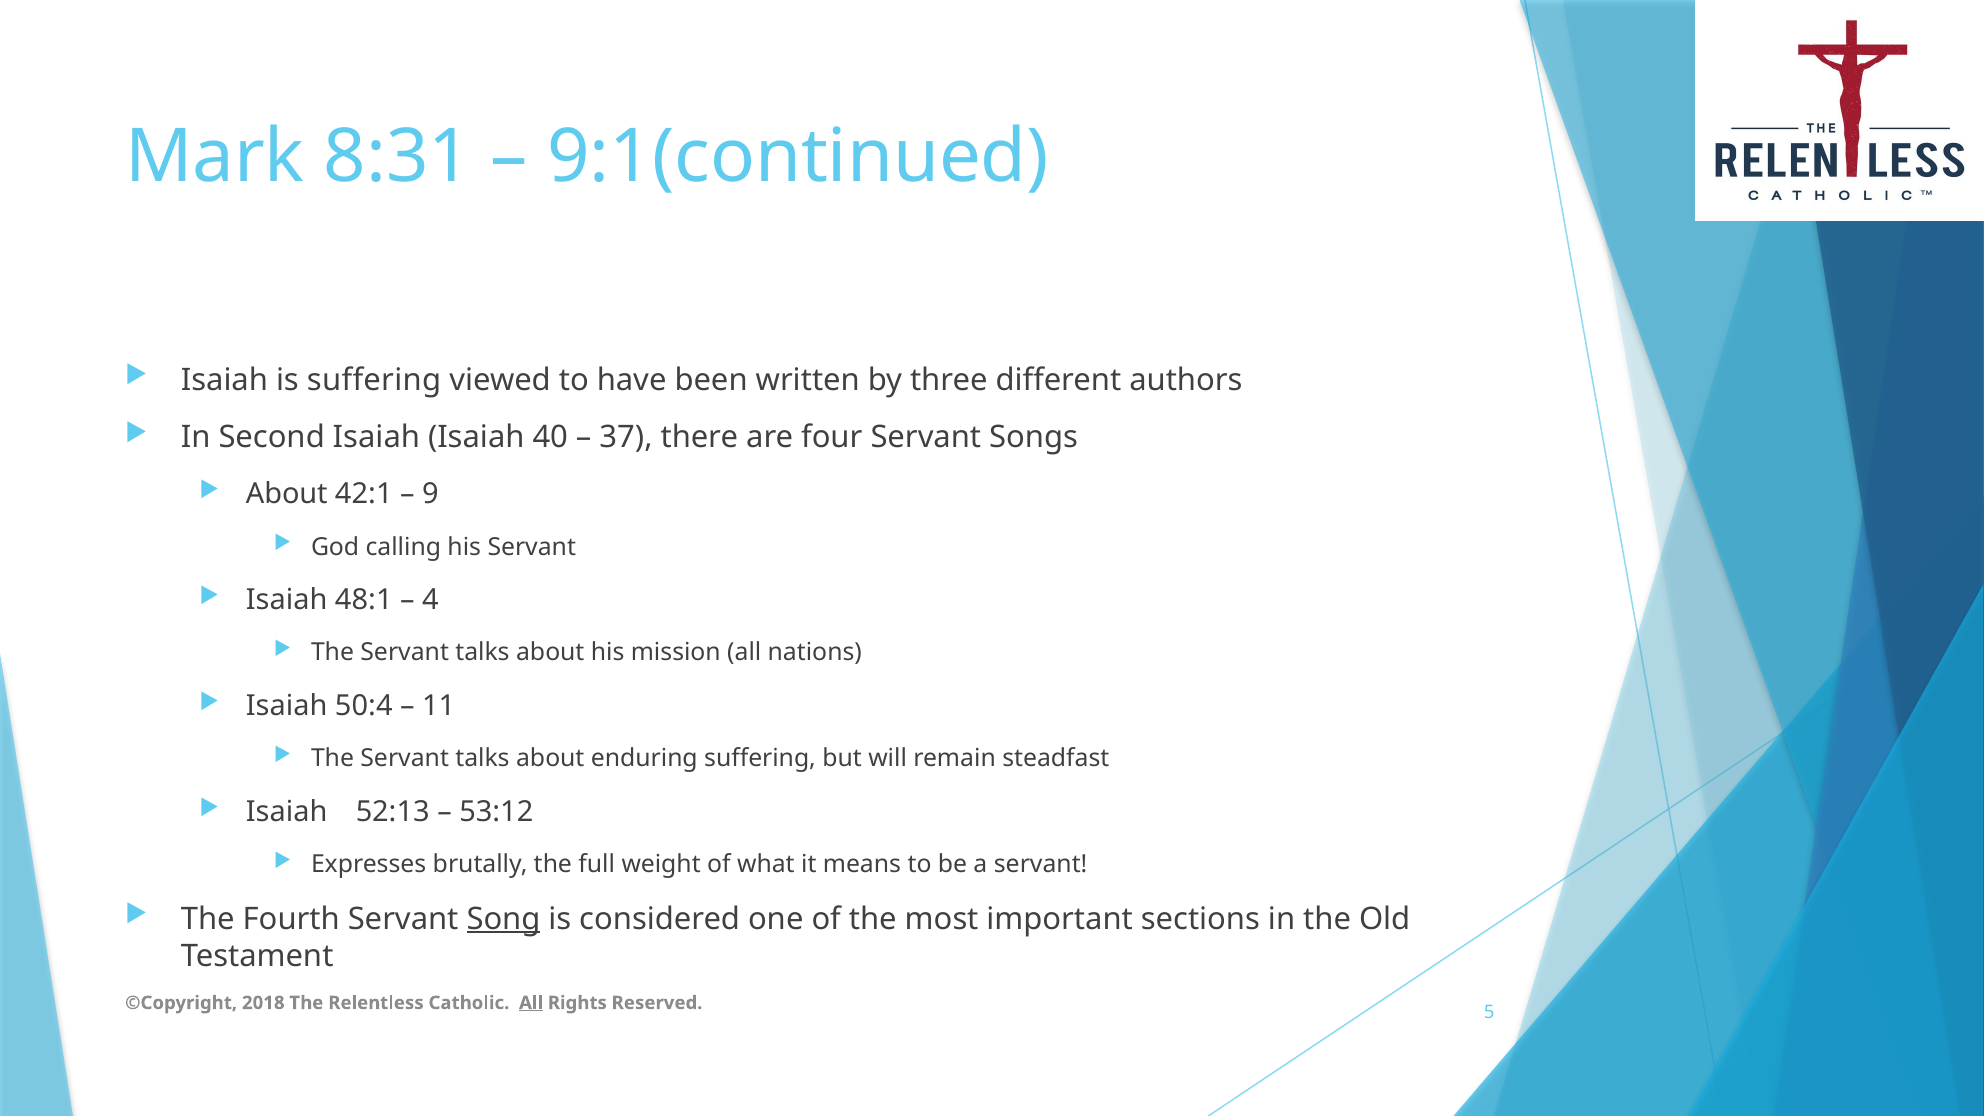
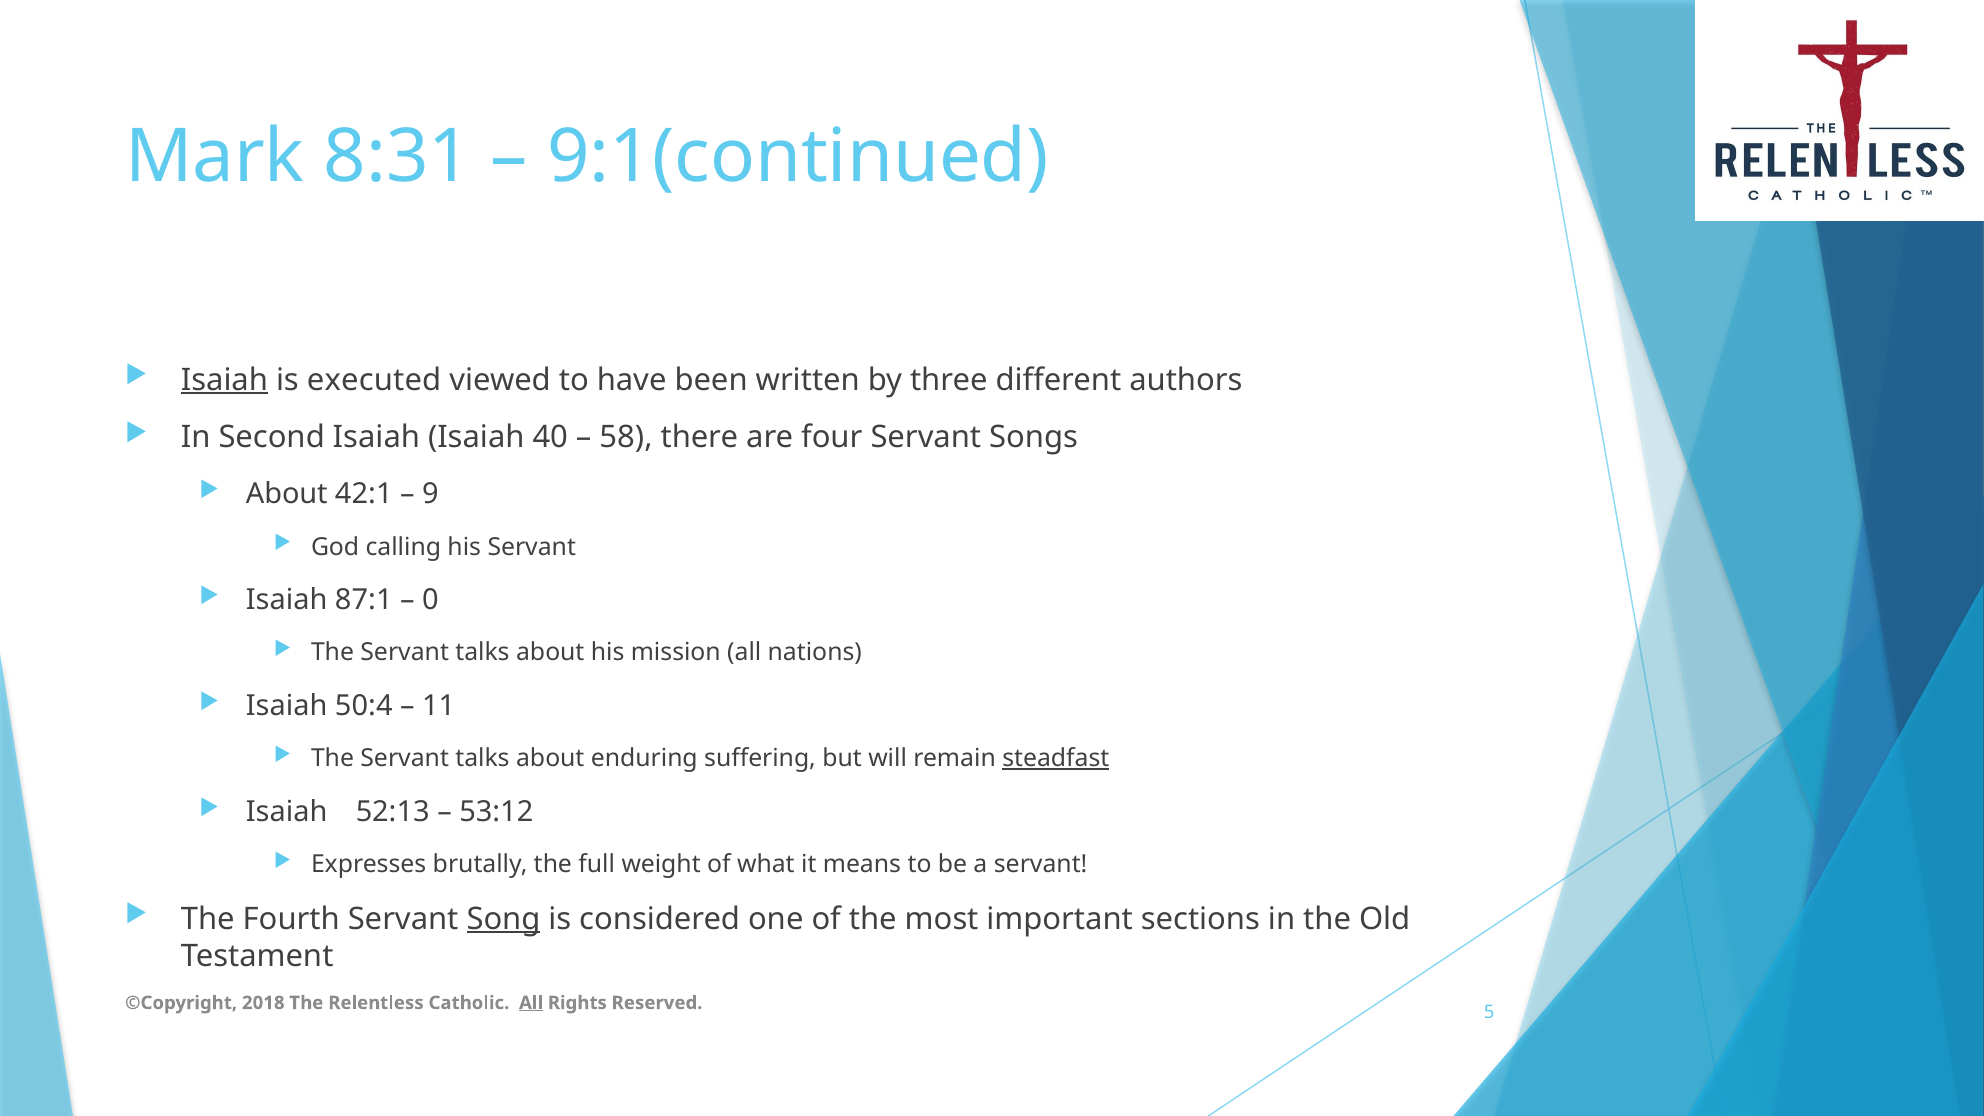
Isaiah at (224, 380) underline: none -> present
is suffering: suffering -> executed
37: 37 -> 58
48:1: 48:1 -> 87:1
4: 4 -> 0
steadfast underline: none -> present
